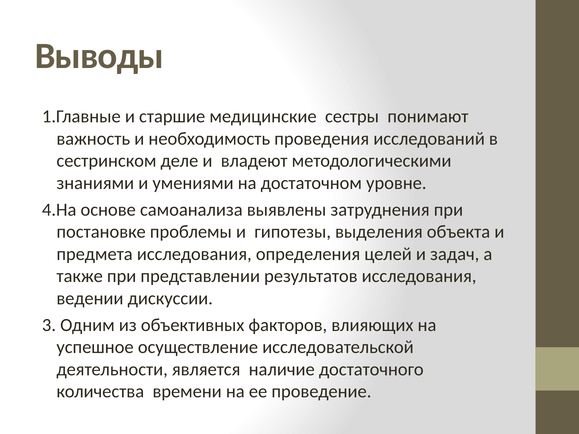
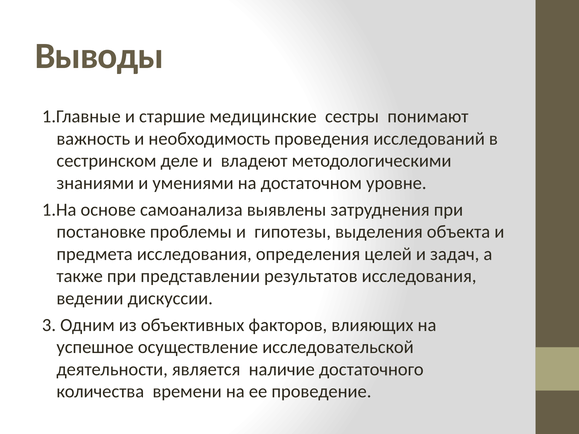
4.На: 4.На -> 1.На
